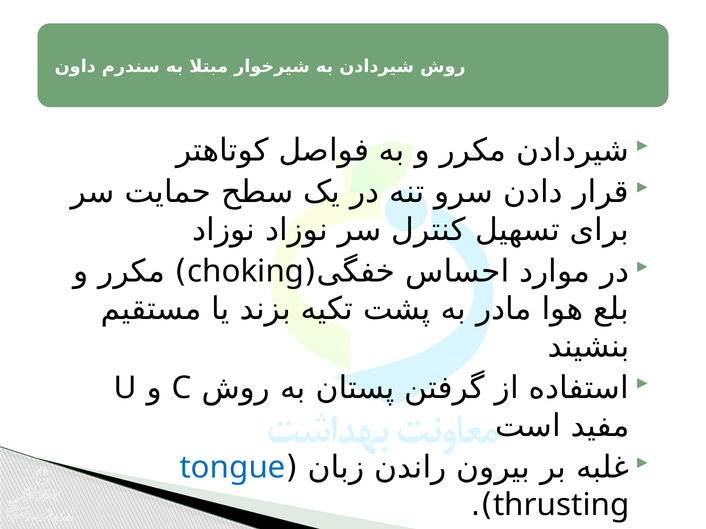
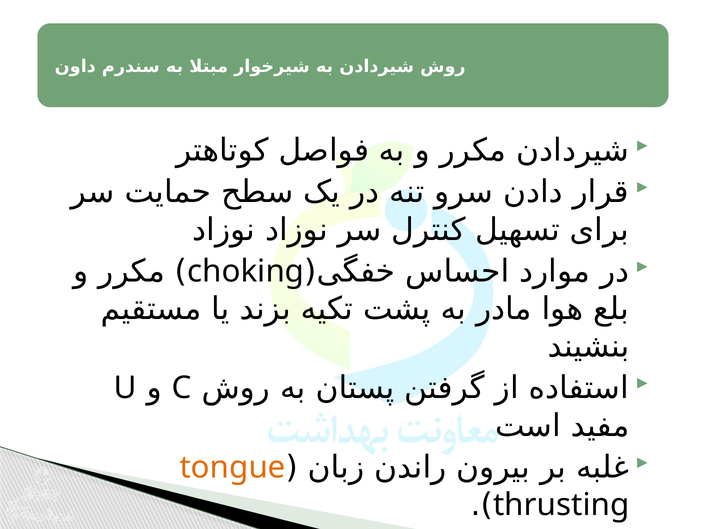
tongue colour: blue -> orange
